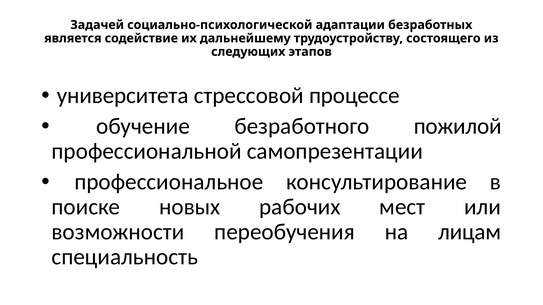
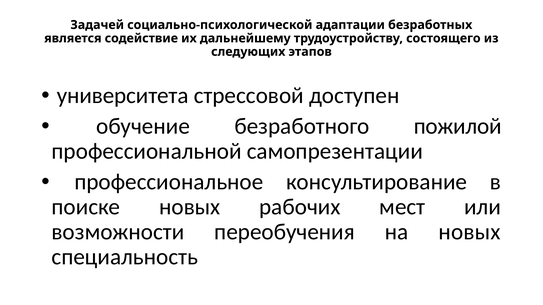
процессе: процессе -> доступен
на лицам: лицам -> новых
